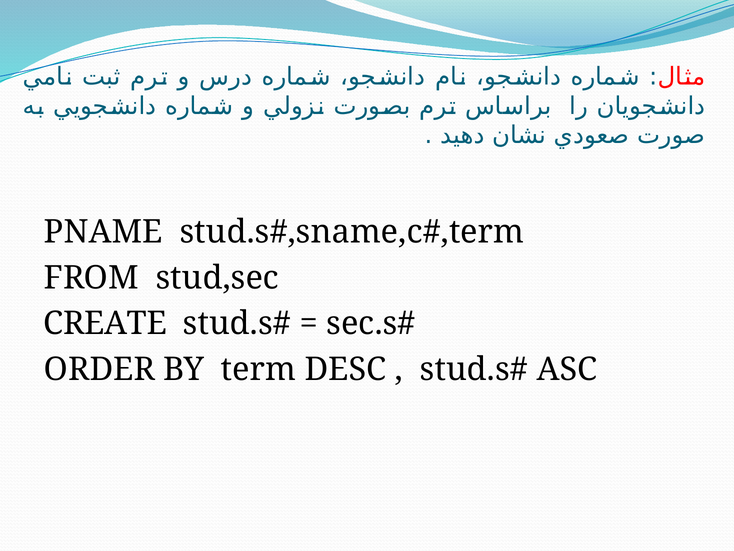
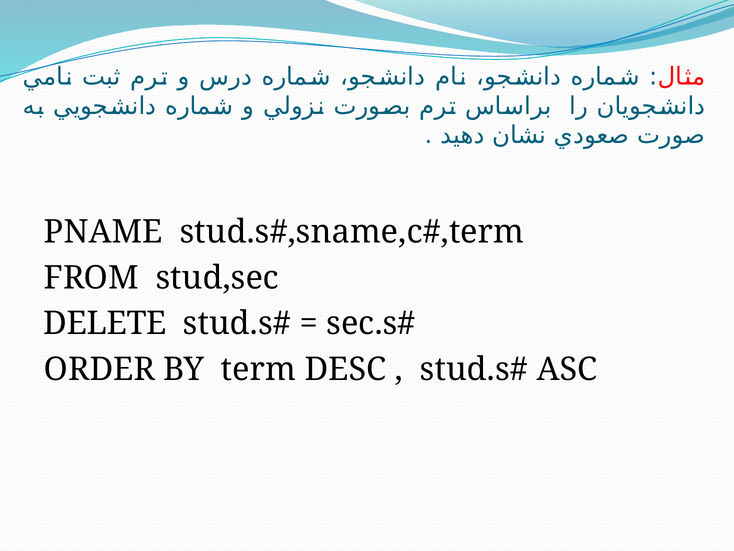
CREATE: CREATE -> DELETE
